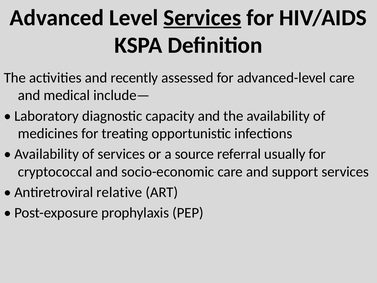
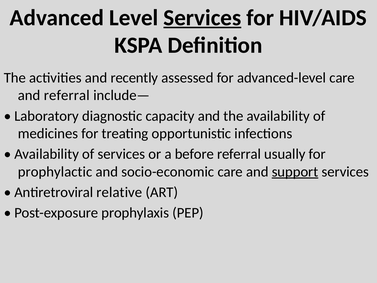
and medical: medical -> referral
source: source -> before
cryptococcal: cryptococcal -> prophylactic
support underline: none -> present
